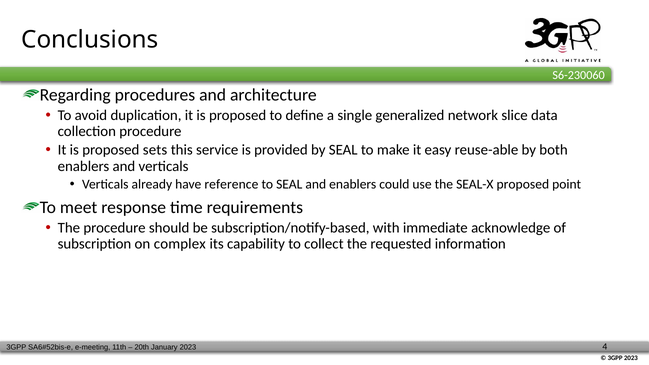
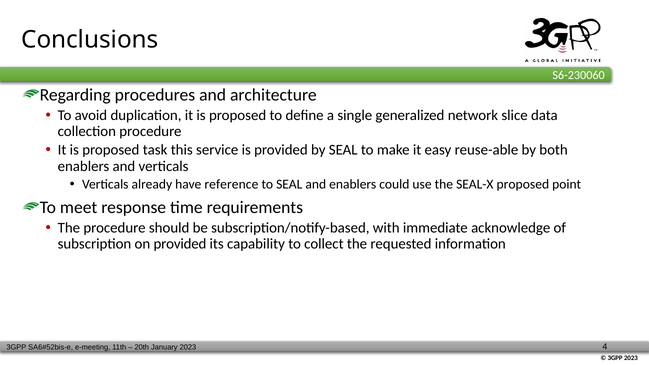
sets: sets -> task
on complex: complex -> provided
